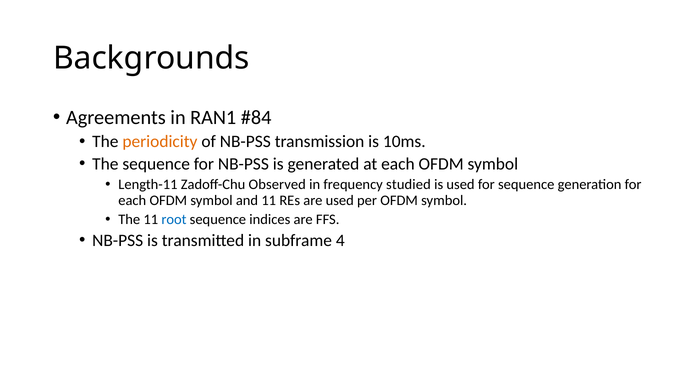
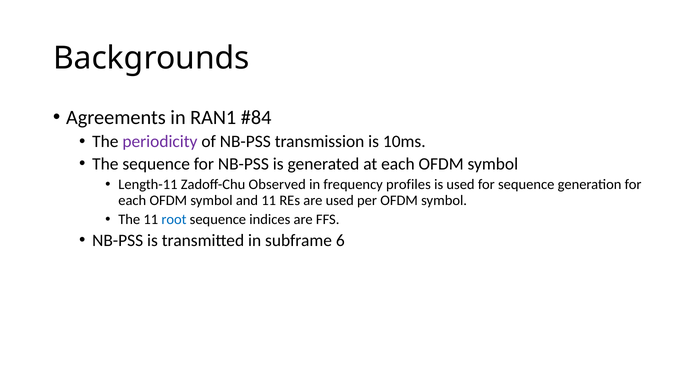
periodicity colour: orange -> purple
studied: studied -> profiles
4: 4 -> 6
